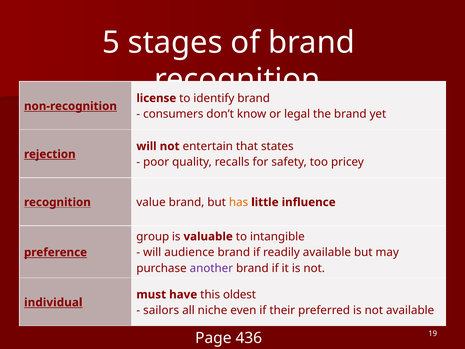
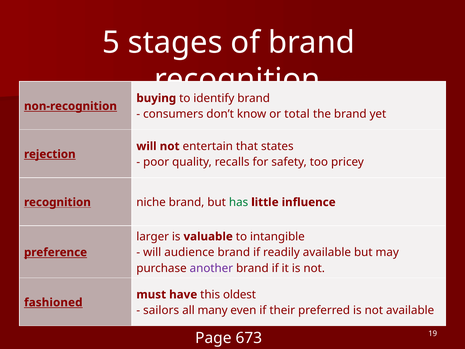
license: license -> buying
legal: legal -> total
value: value -> niche
has colour: orange -> green
group: group -> larger
individual: individual -> fashioned
niche: niche -> many
436: 436 -> 673
